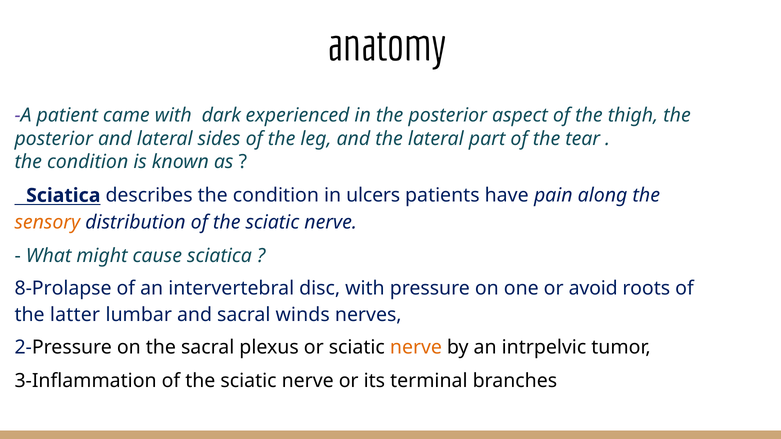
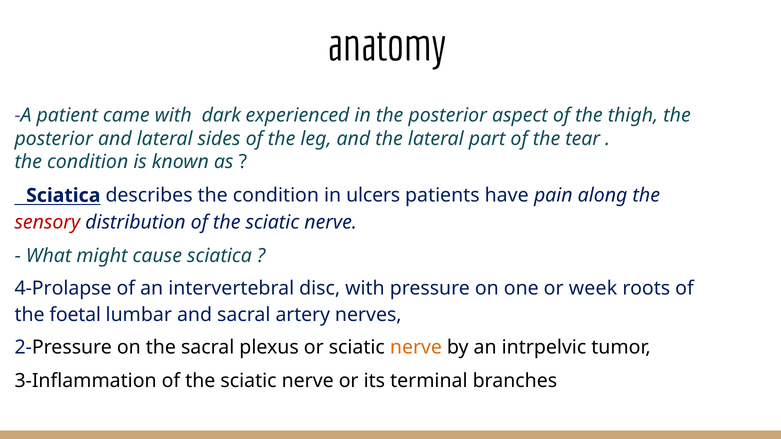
sensory colour: orange -> red
8-Prolapse: 8-Prolapse -> 4-Prolapse
avoid: avoid -> week
latter: latter -> foetal
winds: winds -> artery
